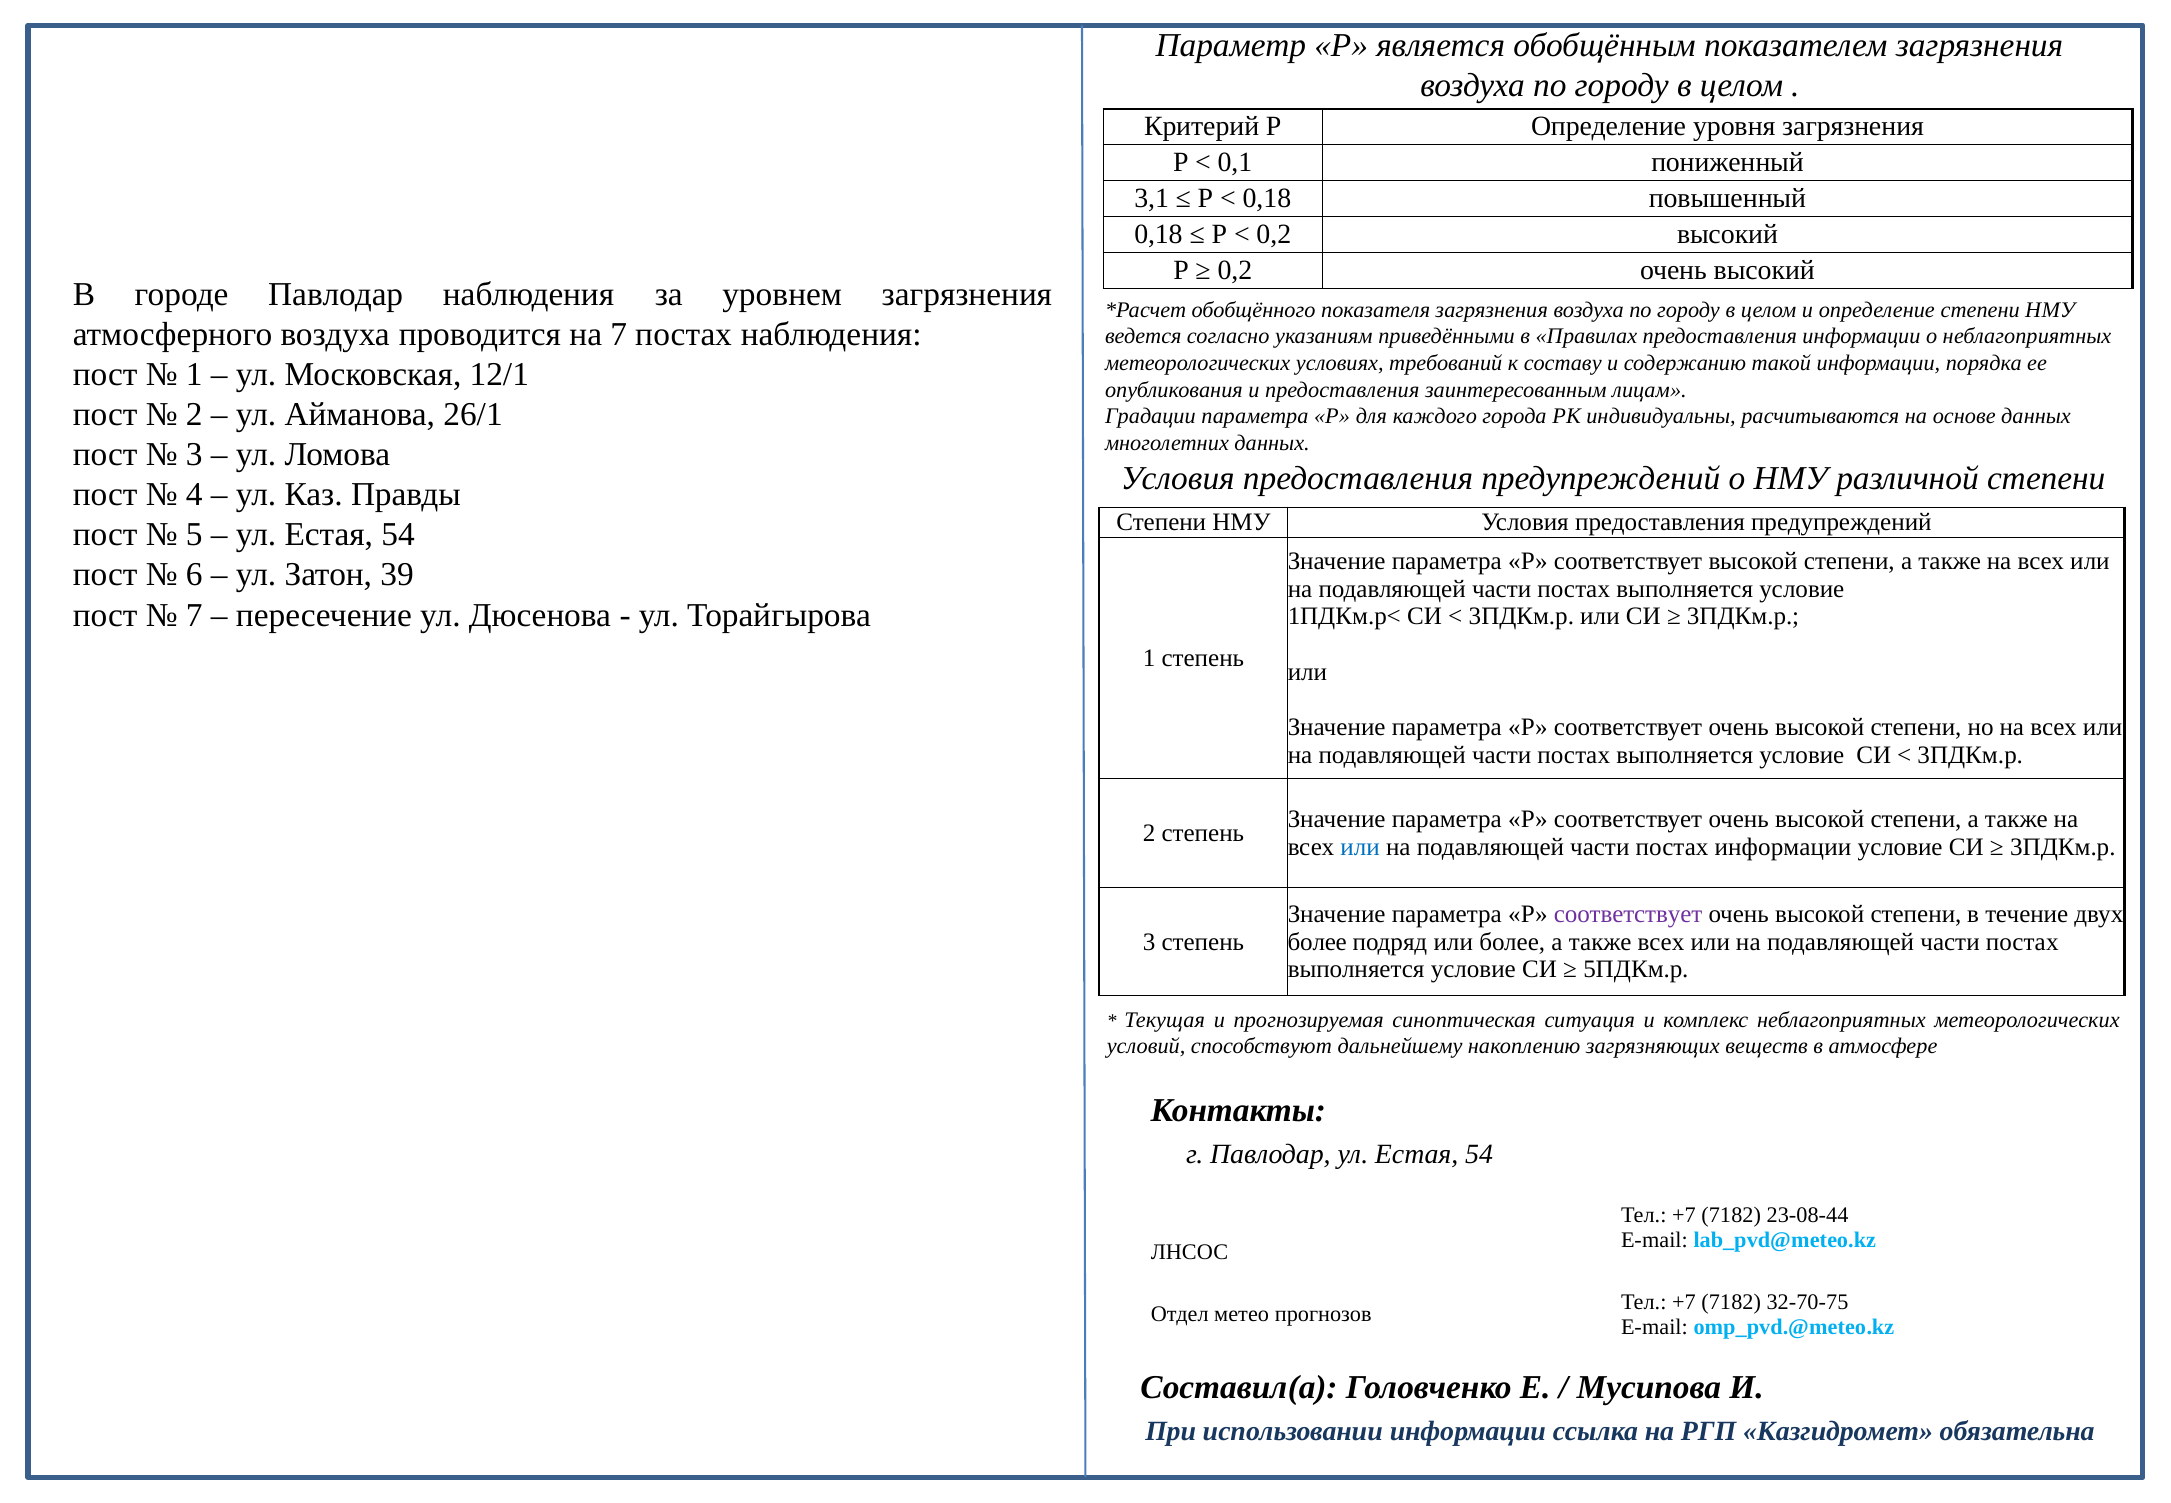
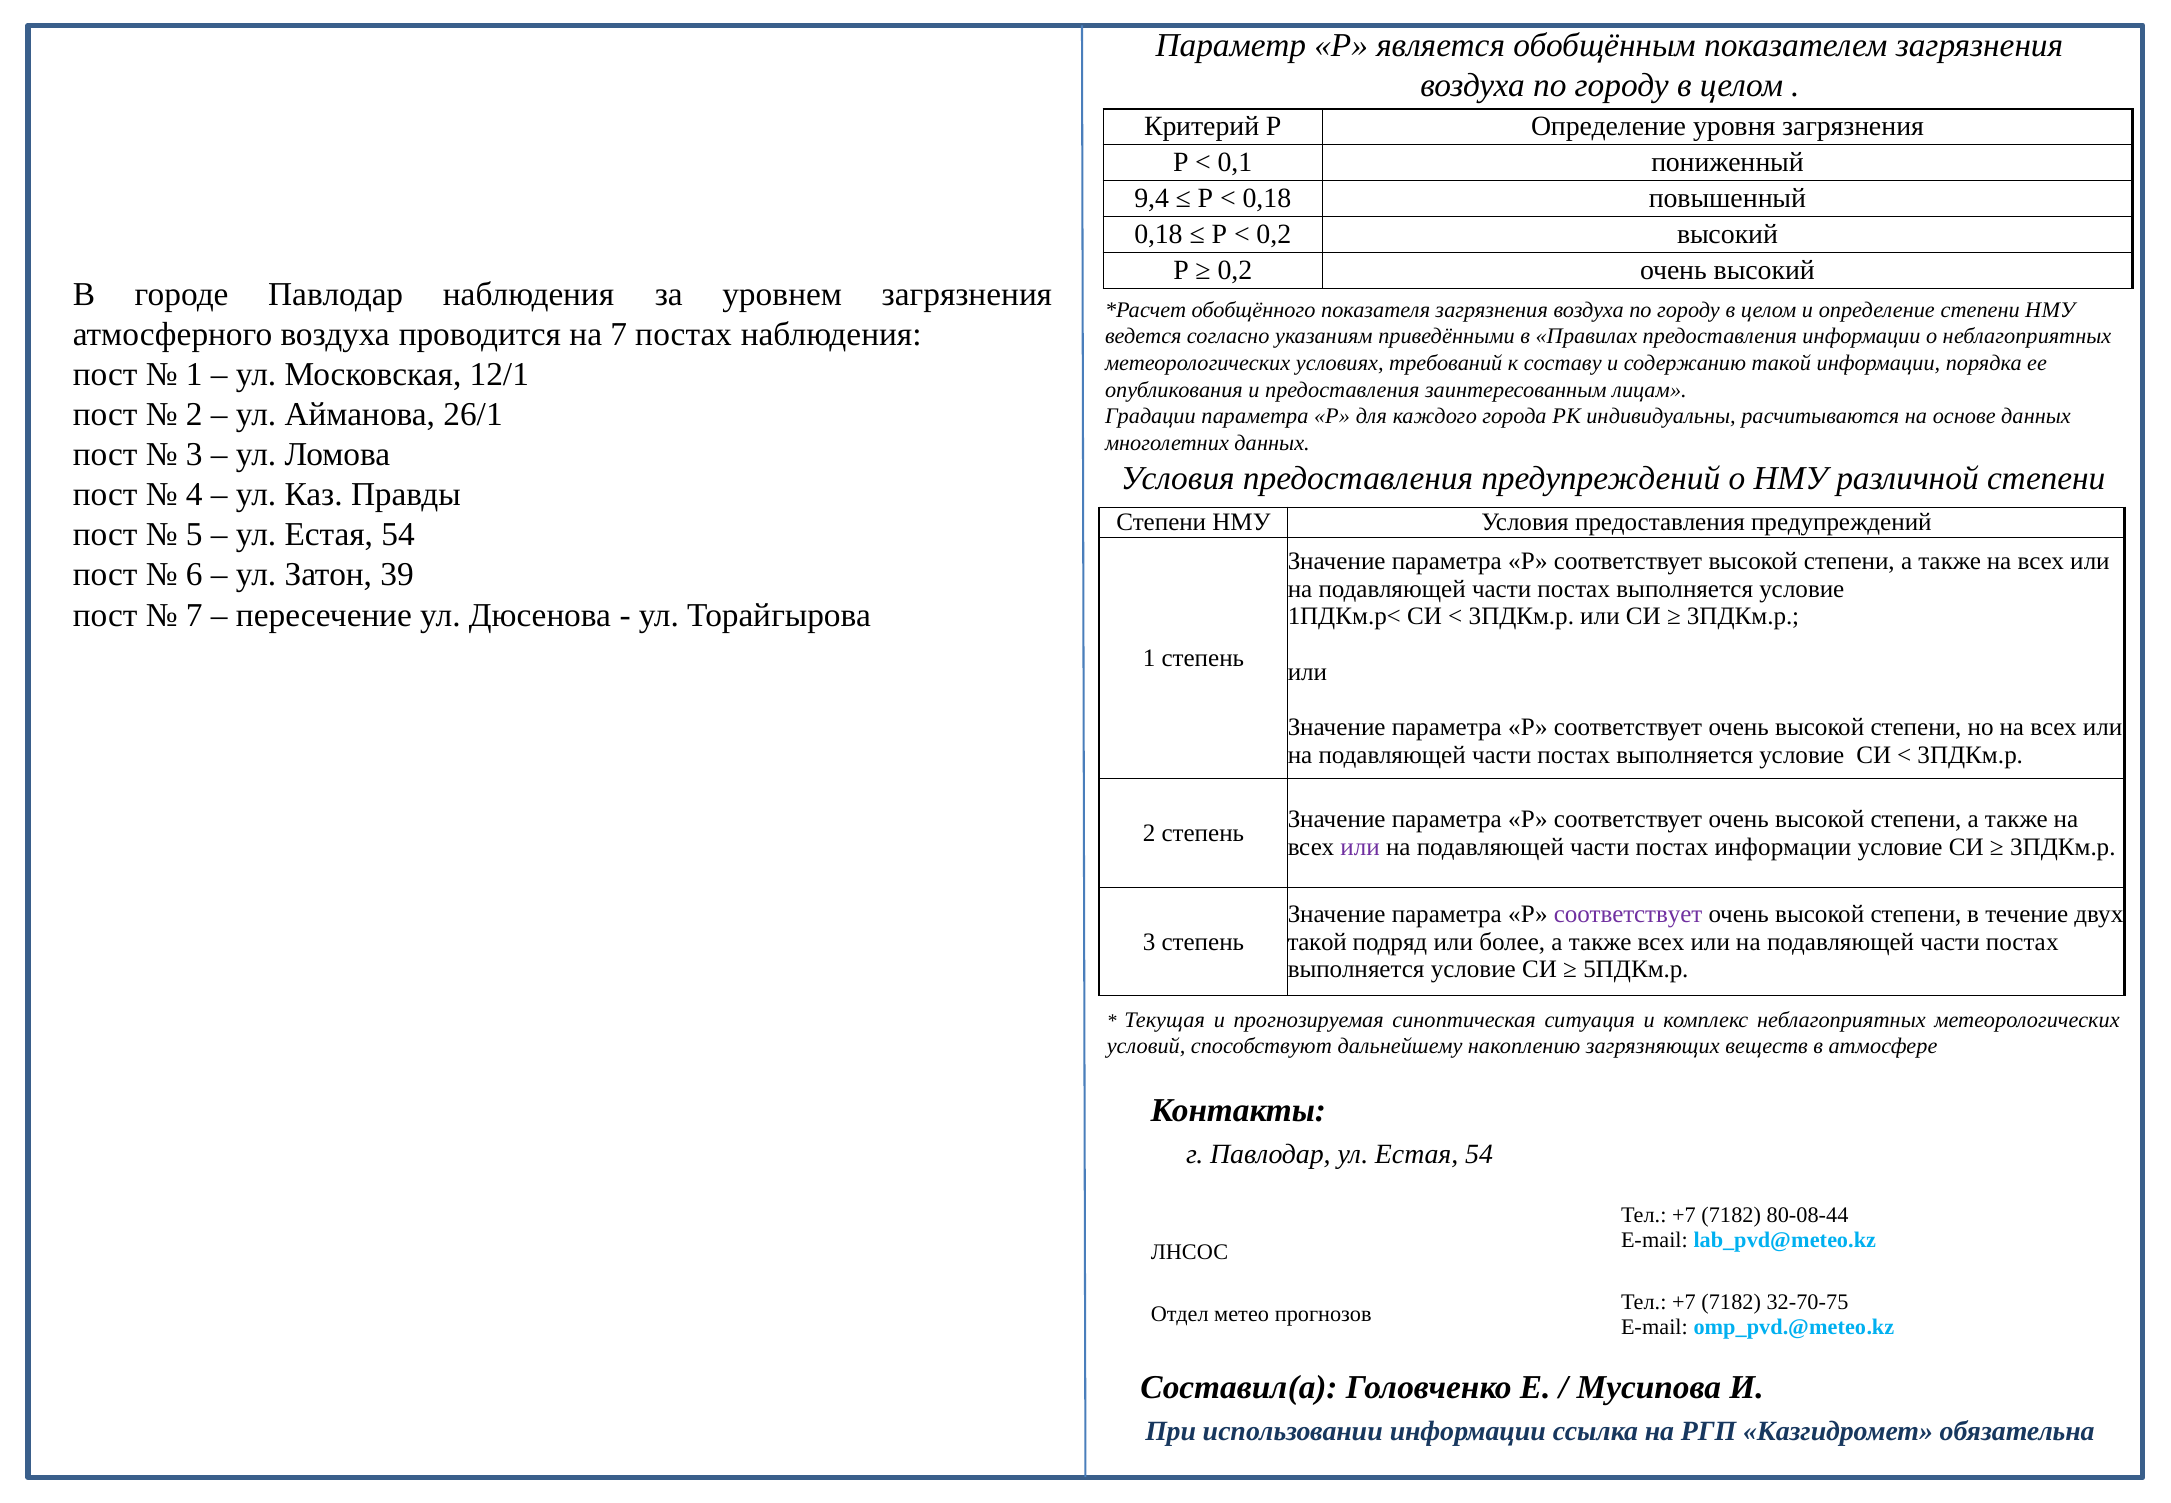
3,1: 3,1 -> 9,4
или at (1360, 847) colour: blue -> purple
более at (1317, 942): более -> такой
23-08-44: 23-08-44 -> 80-08-44
